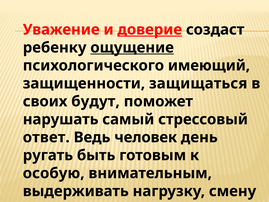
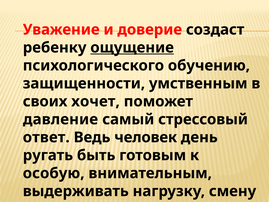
доверие underline: present -> none
имеющий: имеющий -> обучению
защищаться: защищаться -> умственным
будут: будут -> хочет
нарушать: нарушать -> давление
